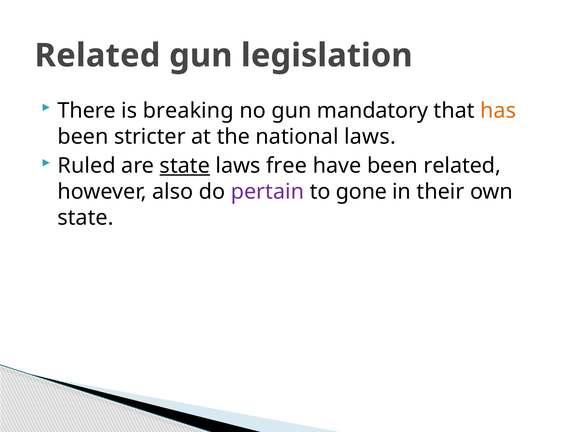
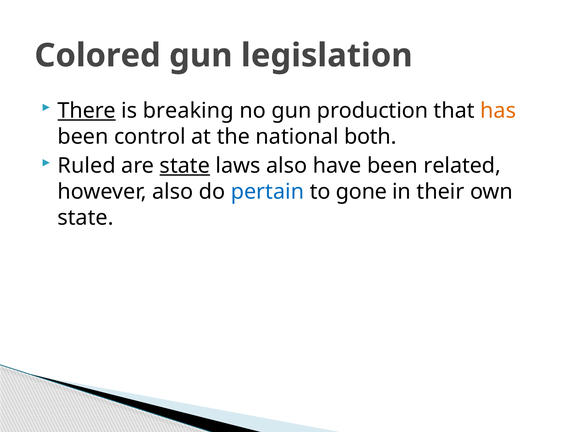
Related at (97, 56): Related -> Colored
There underline: none -> present
mandatory: mandatory -> production
stricter: stricter -> control
national laws: laws -> both
laws free: free -> also
pertain colour: purple -> blue
